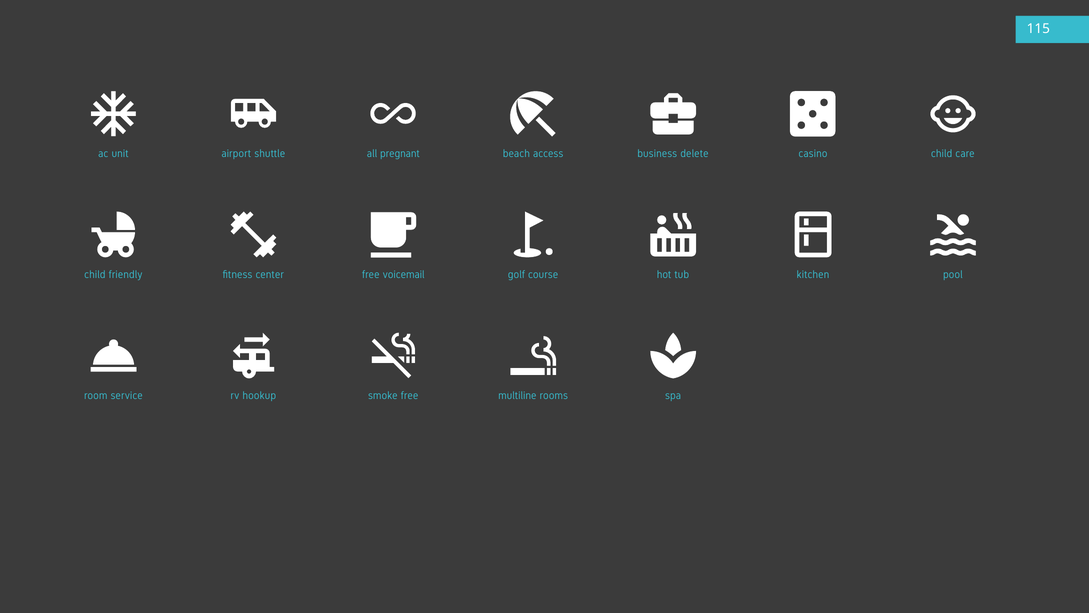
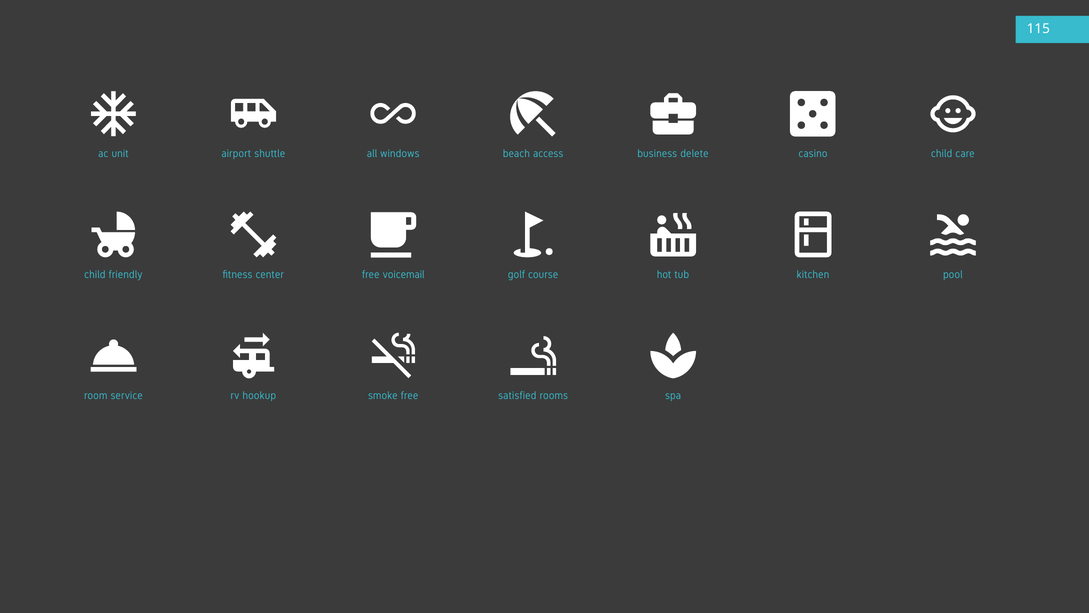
pregnant: pregnant -> windows
multiline: multiline -> satisfied
